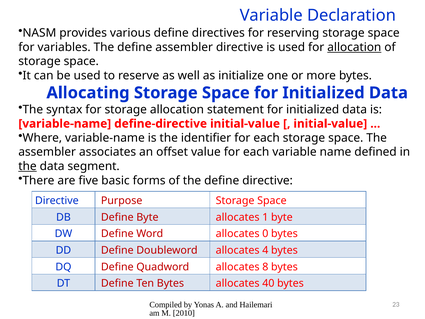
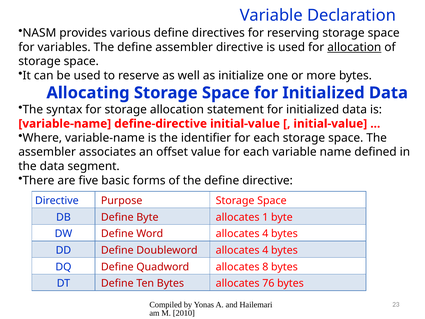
the at (28, 166) underline: present -> none
Word allocates 0: 0 -> 4
40: 40 -> 76
